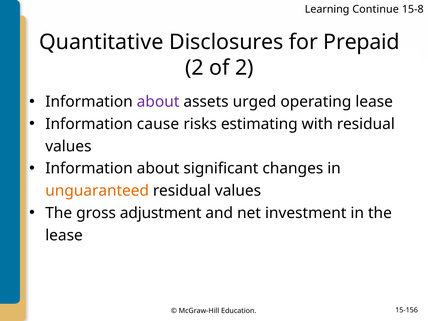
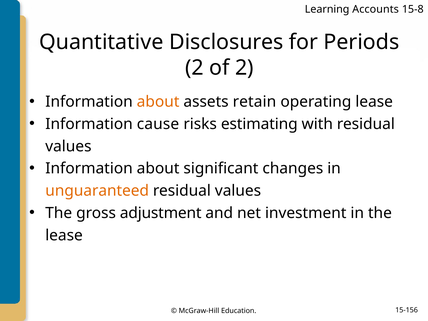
Continue: Continue -> Accounts
Prepaid: Prepaid -> Periods
about at (158, 102) colour: purple -> orange
urged: urged -> retain
